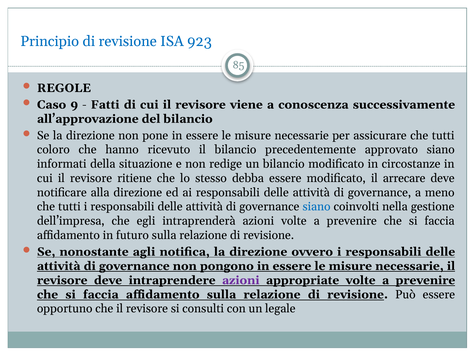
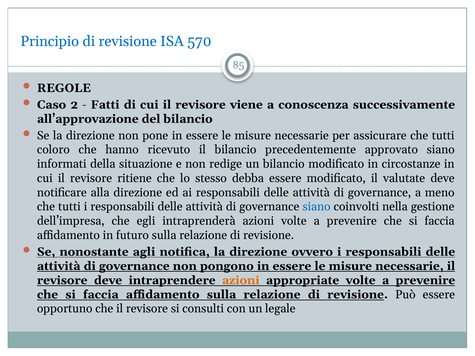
923: 923 -> 570
9: 9 -> 2
arrecare: arrecare -> valutate
azioni at (241, 280) colour: purple -> orange
